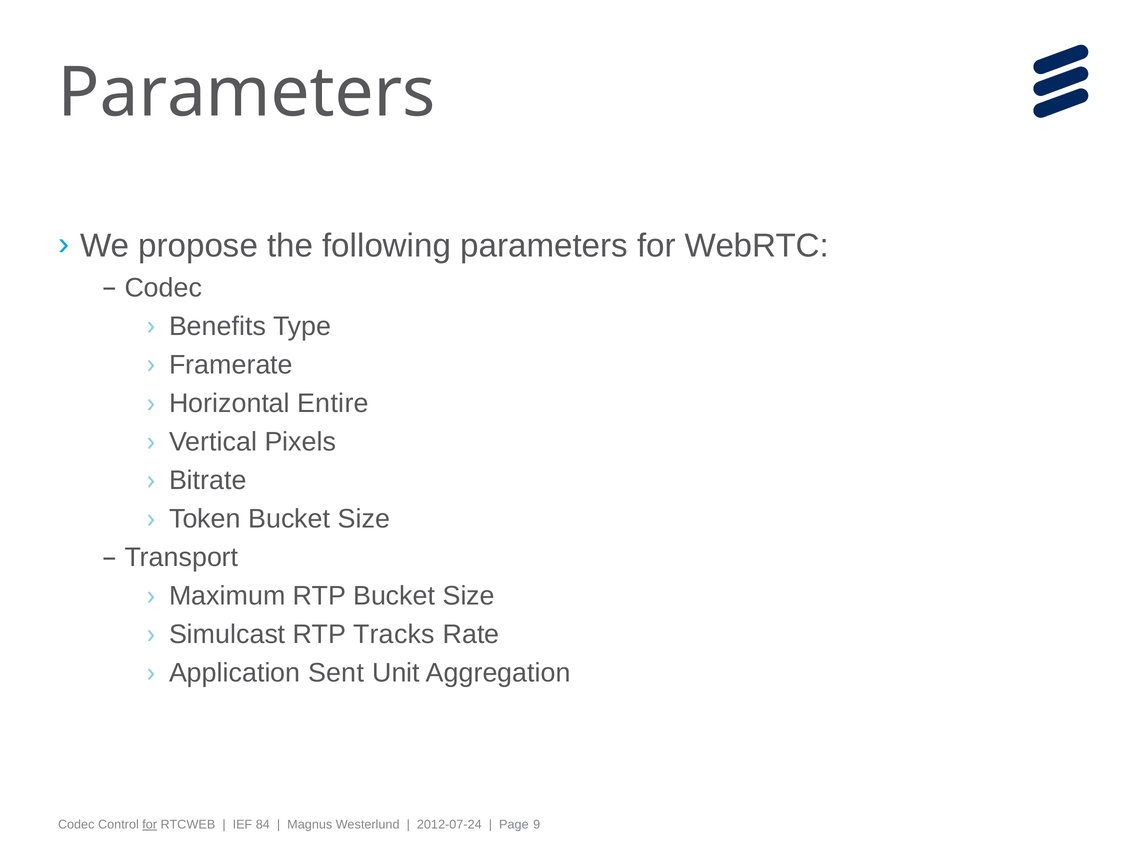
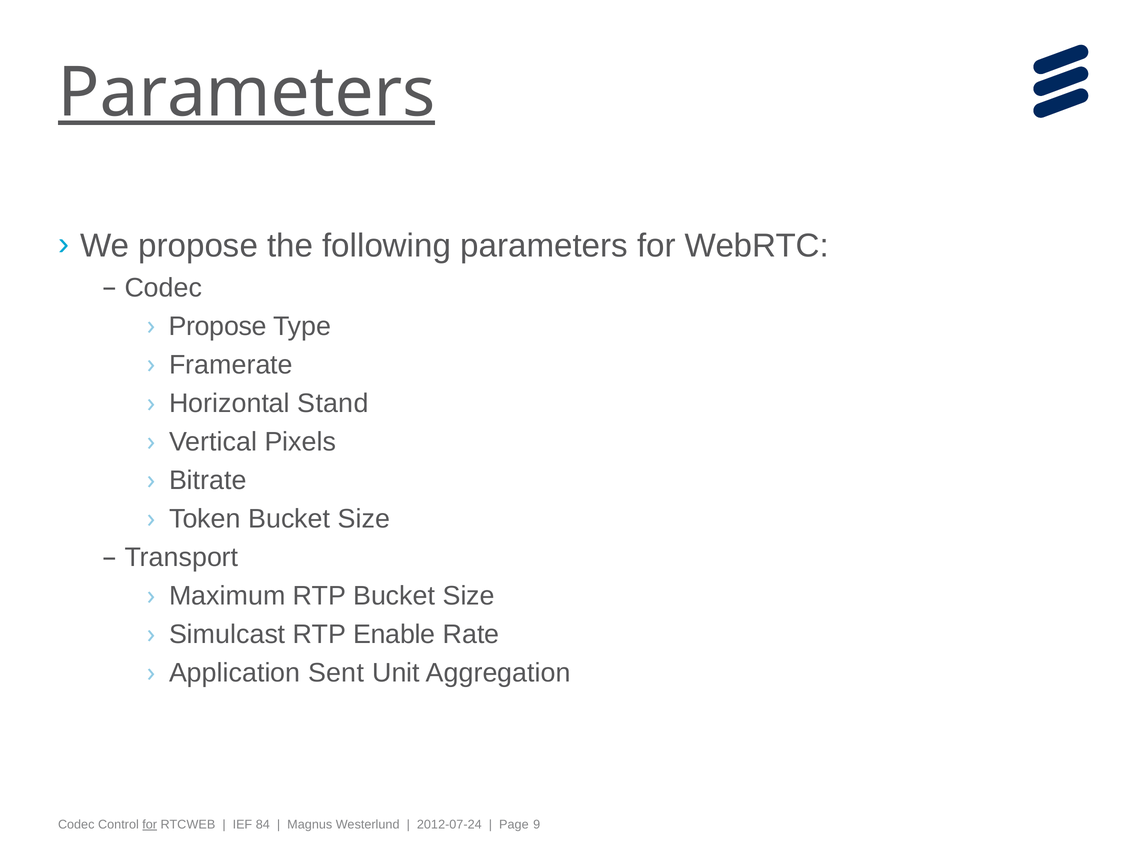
Parameters at (247, 93) underline: none -> present
Benefits at (218, 326): Benefits -> Propose
Entire: Entire -> Stand
Tracks: Tracks -> Enable
